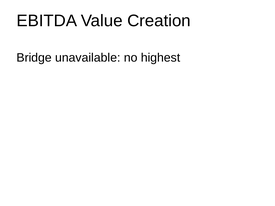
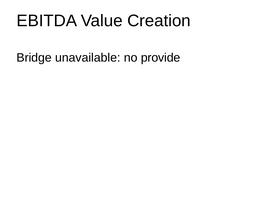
highest: highest -> provide
